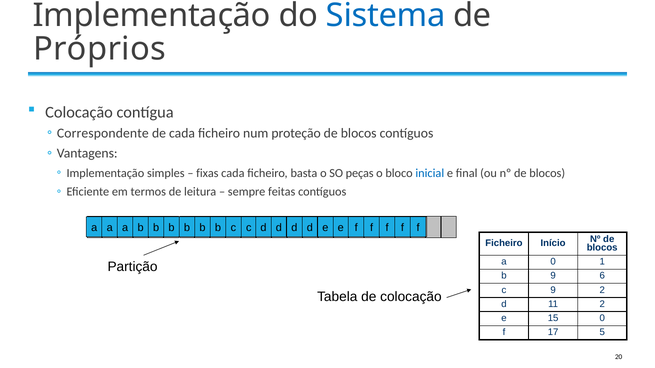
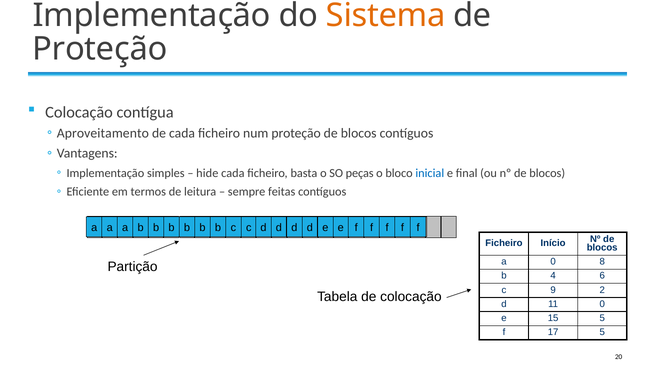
Sistema colour: blue -> orange
Próprios at (100, 49): Próprios -> Proteção
Correspondente: Correspondente -> Aproveitamento
fixas: fixas -> hide
1: 1 -> 8
b 9: 9 -> 4
11 2: 2 -> 0
15 0: 0 -> 5
